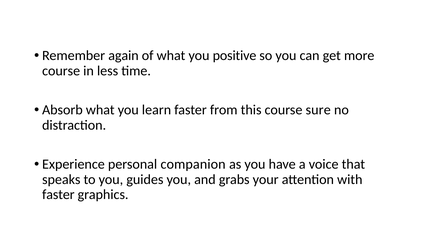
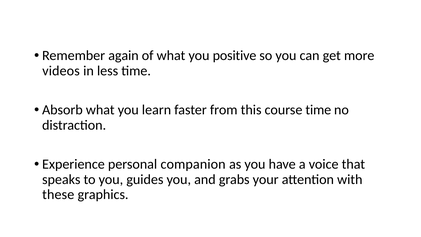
course at (61, 71): course -> videos
course sure: sure -> time
faster at (58, 194): faster -> these
